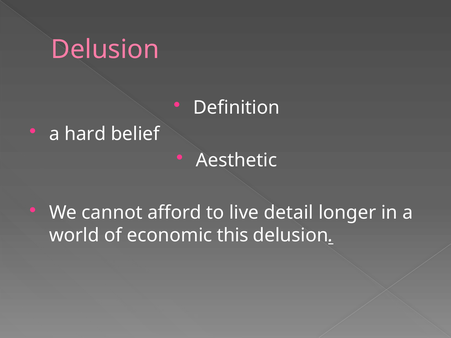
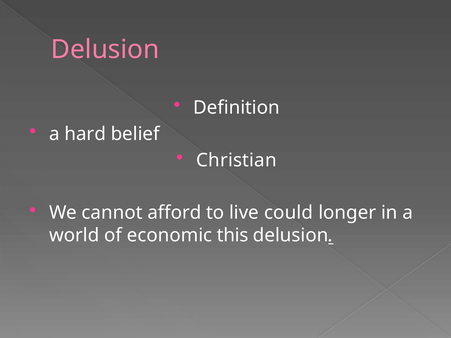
Aesthetic: Aesthetic -> Christian
detail: detail -> could
